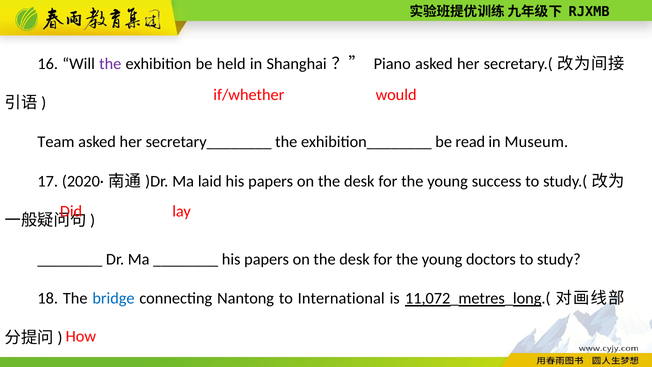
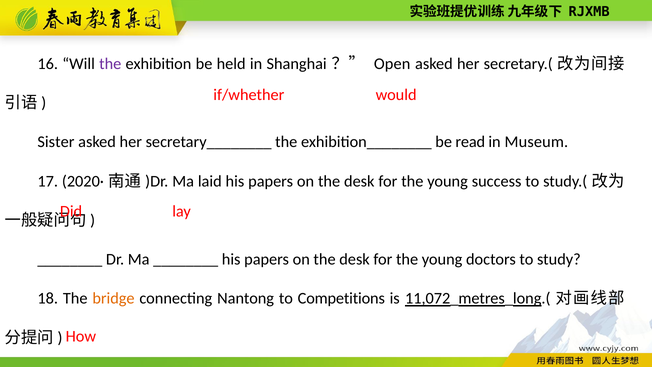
Piano: Piano -> Open
Team: Team -> Sister
bridge at (113, 298) colour: blue -> orange
International: International -> Competitions
